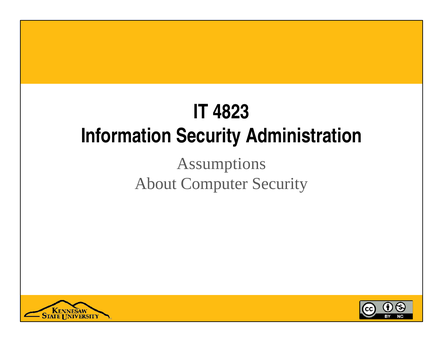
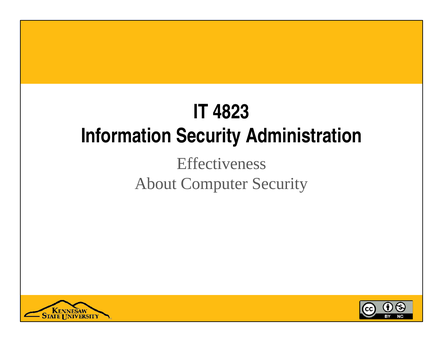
Assumptions: Assumptions -> Effectiveness
